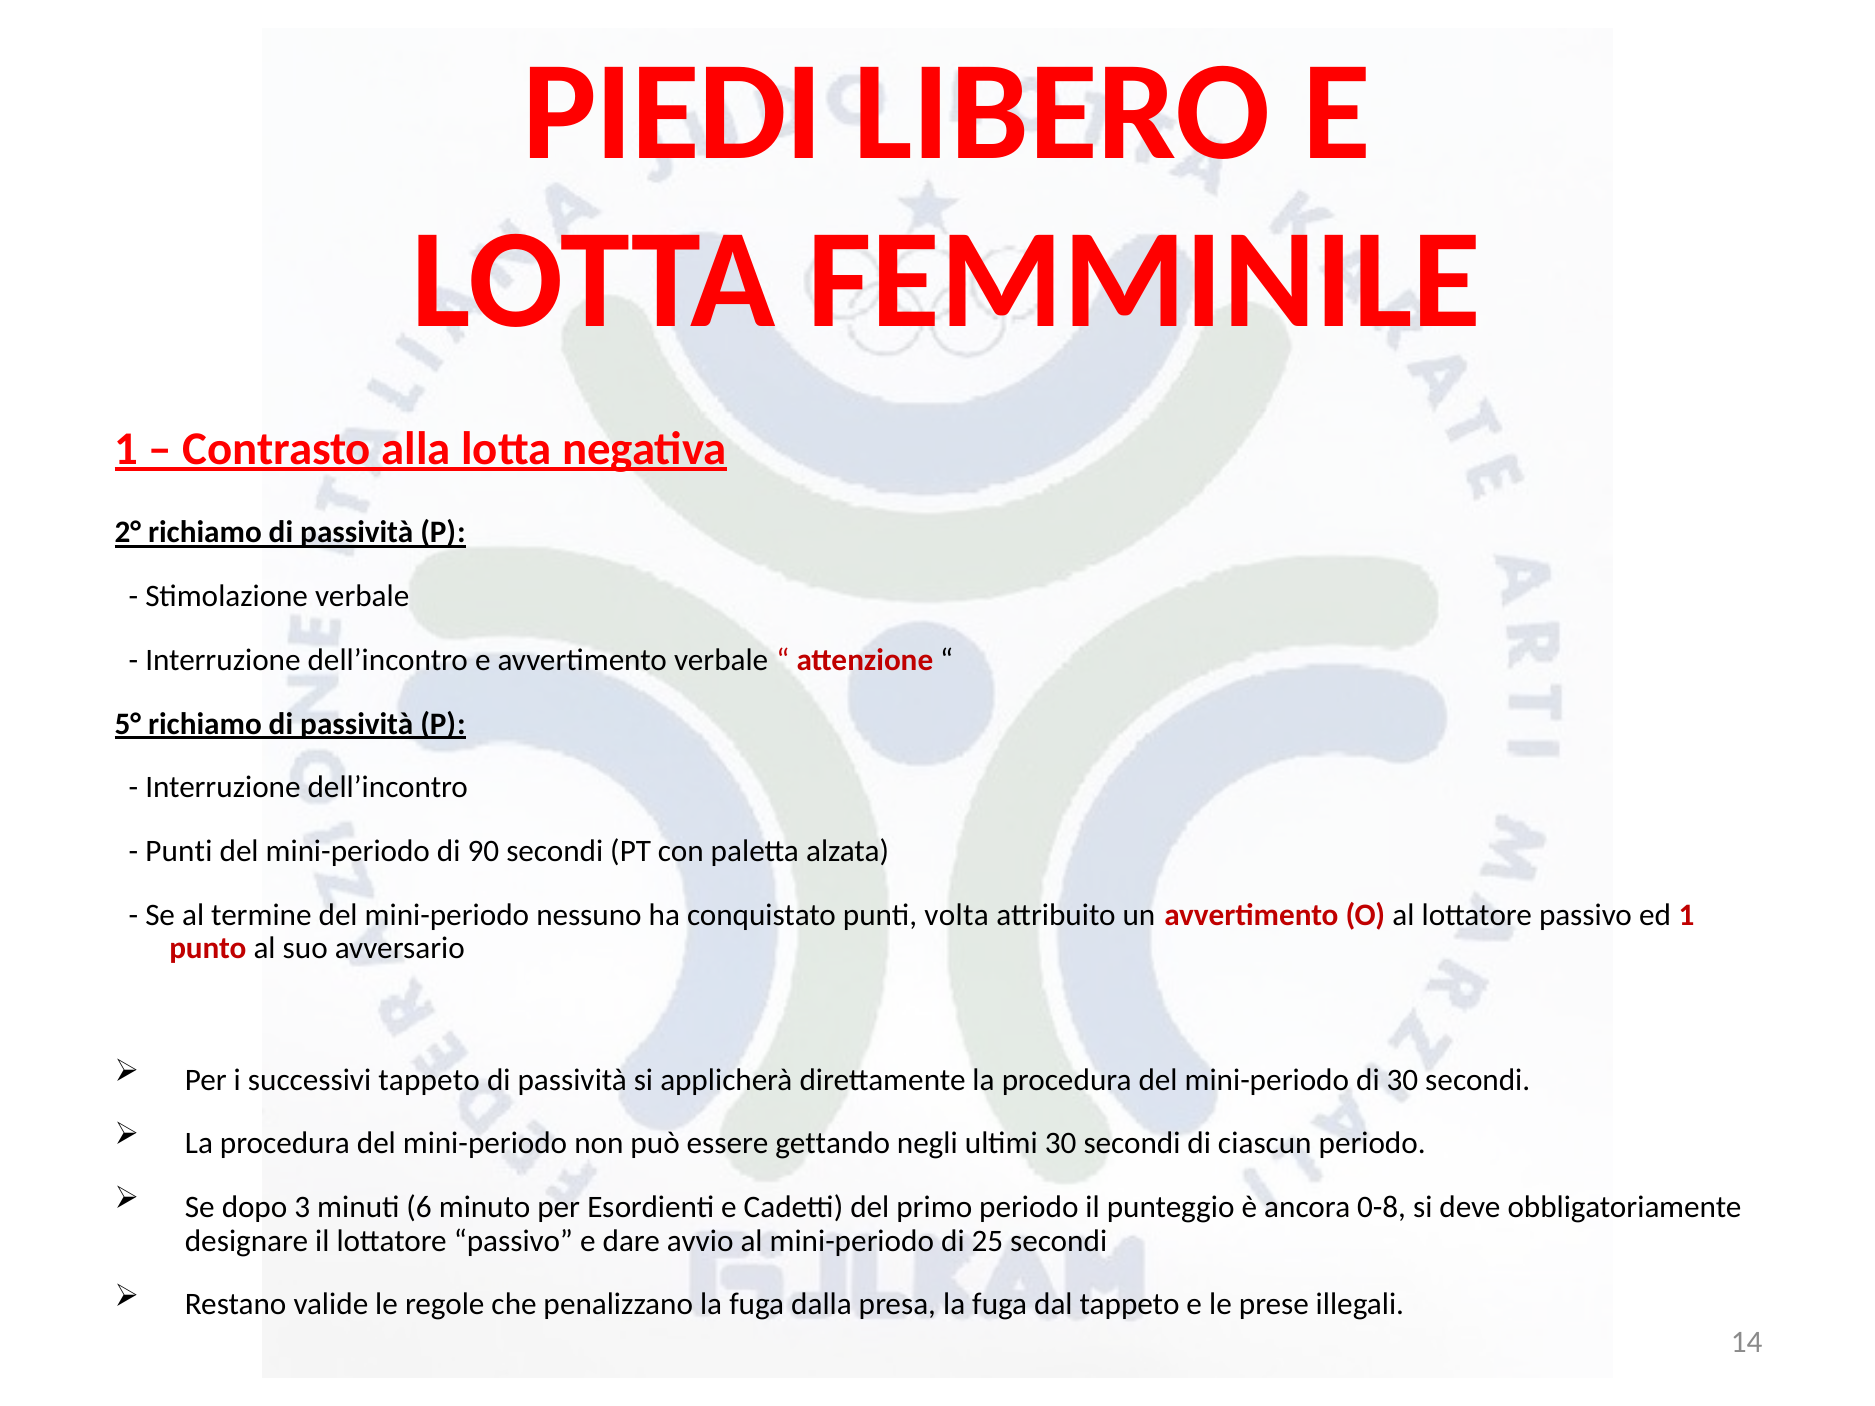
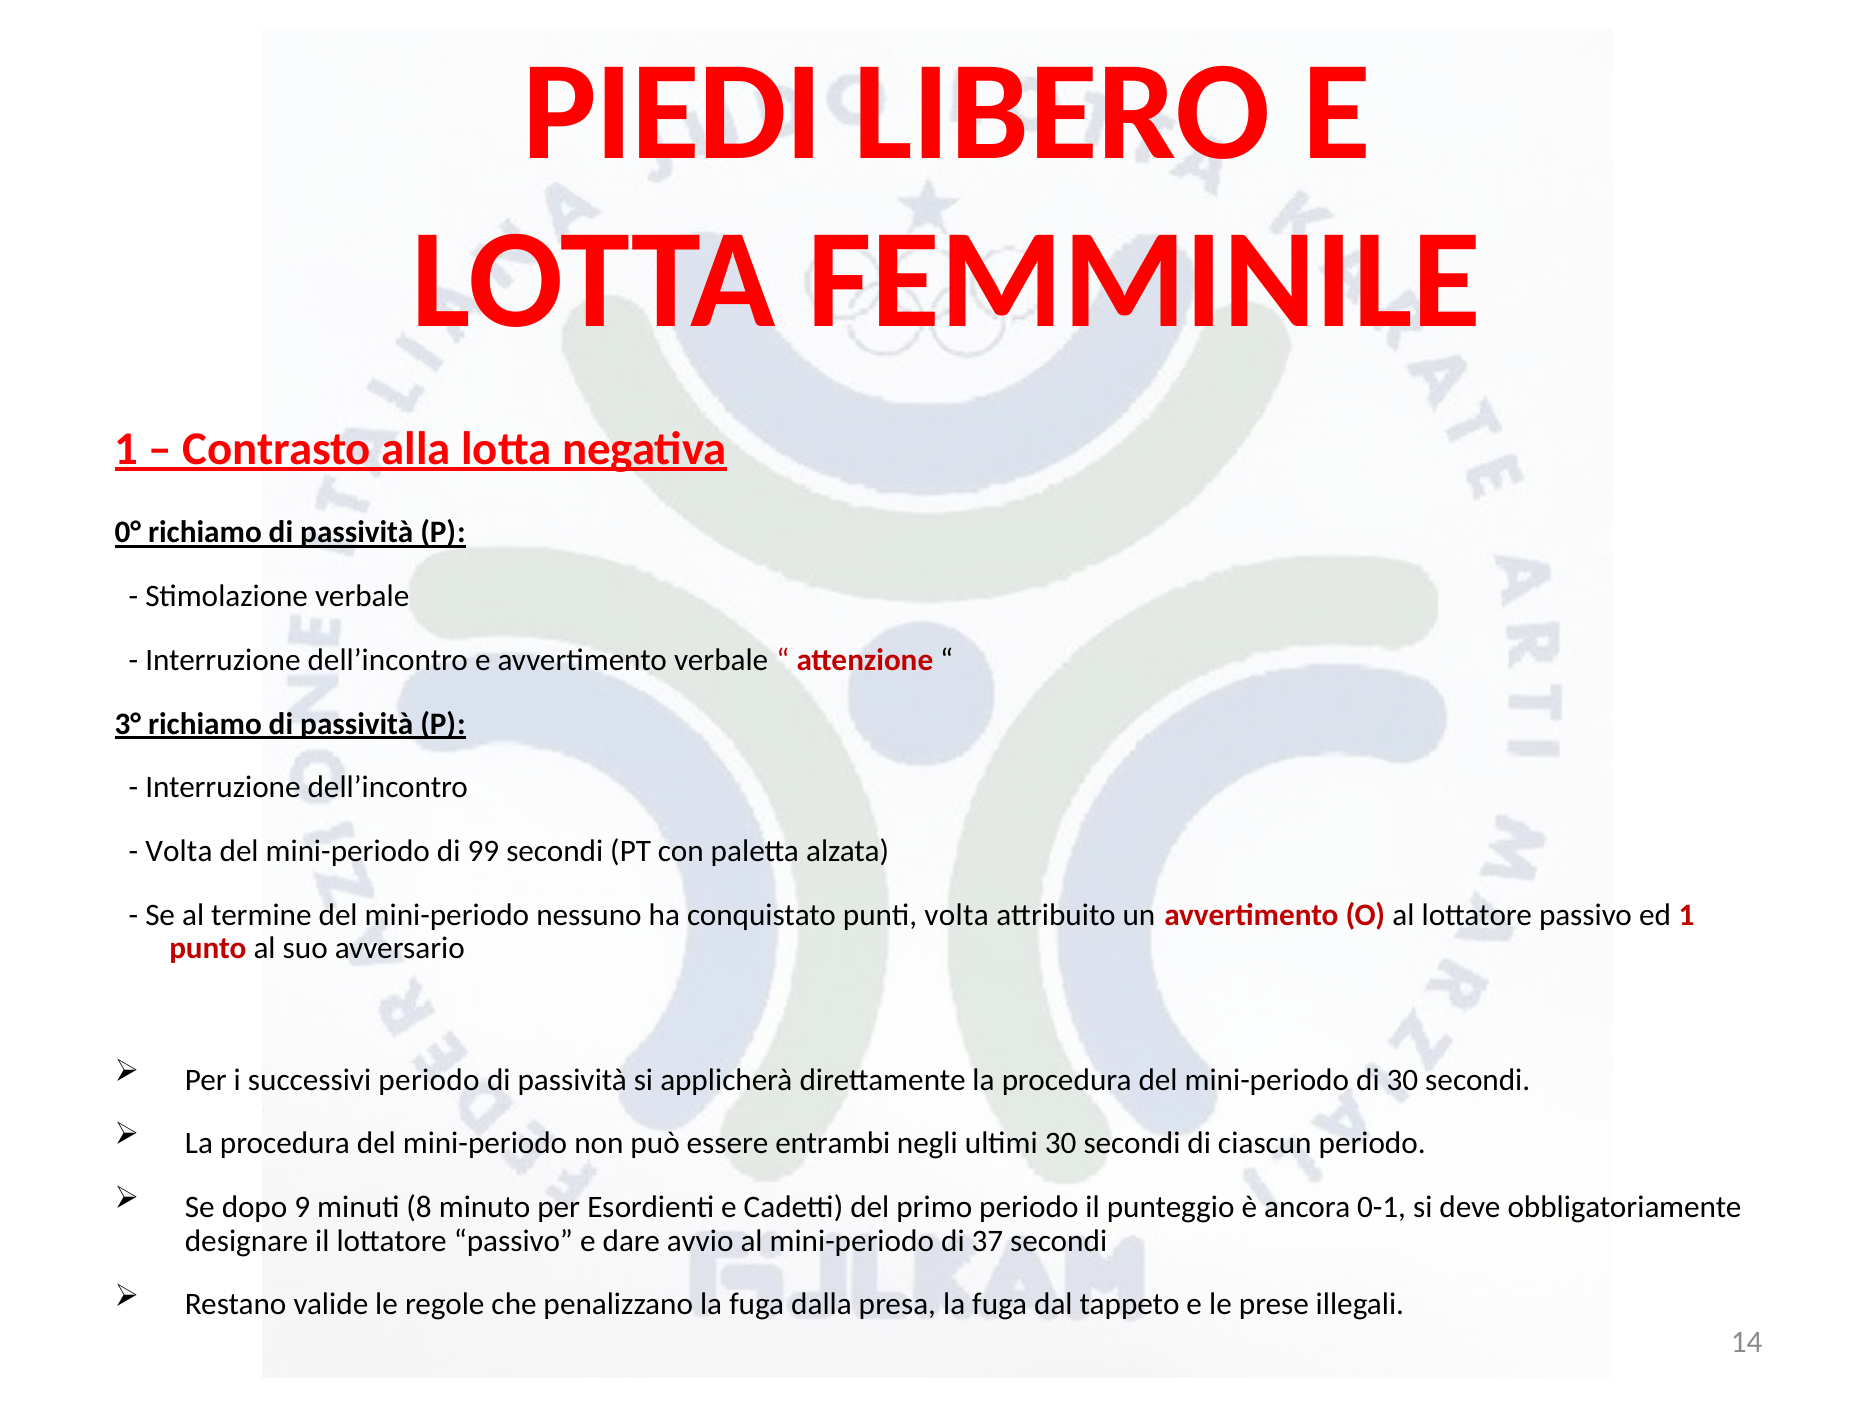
2°: 2° -> 0°
5°: 5° -> 3°
Punti at (179, 851): Punti -> Volta
90: 90 -> 99
successivi tappeto: tappeto -> periodo
gettando: gettando -> entrambi
3: 3 -> 9
6: 6 -> 8
0-8: 0-8 -> 0-1
25: 25 -> 37
